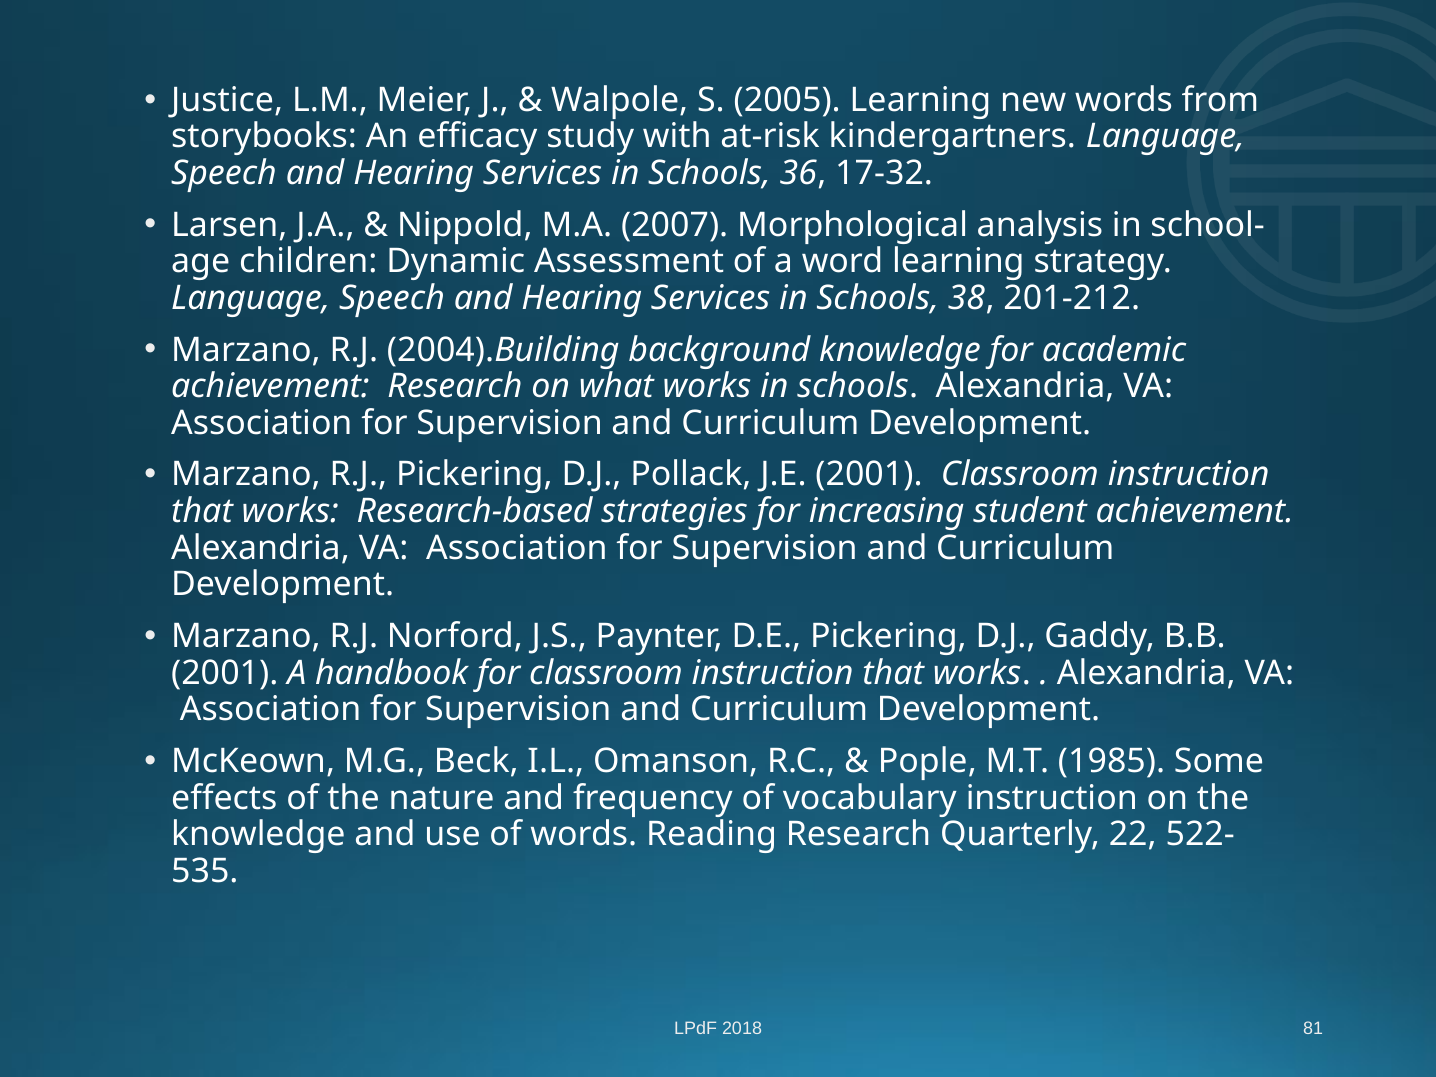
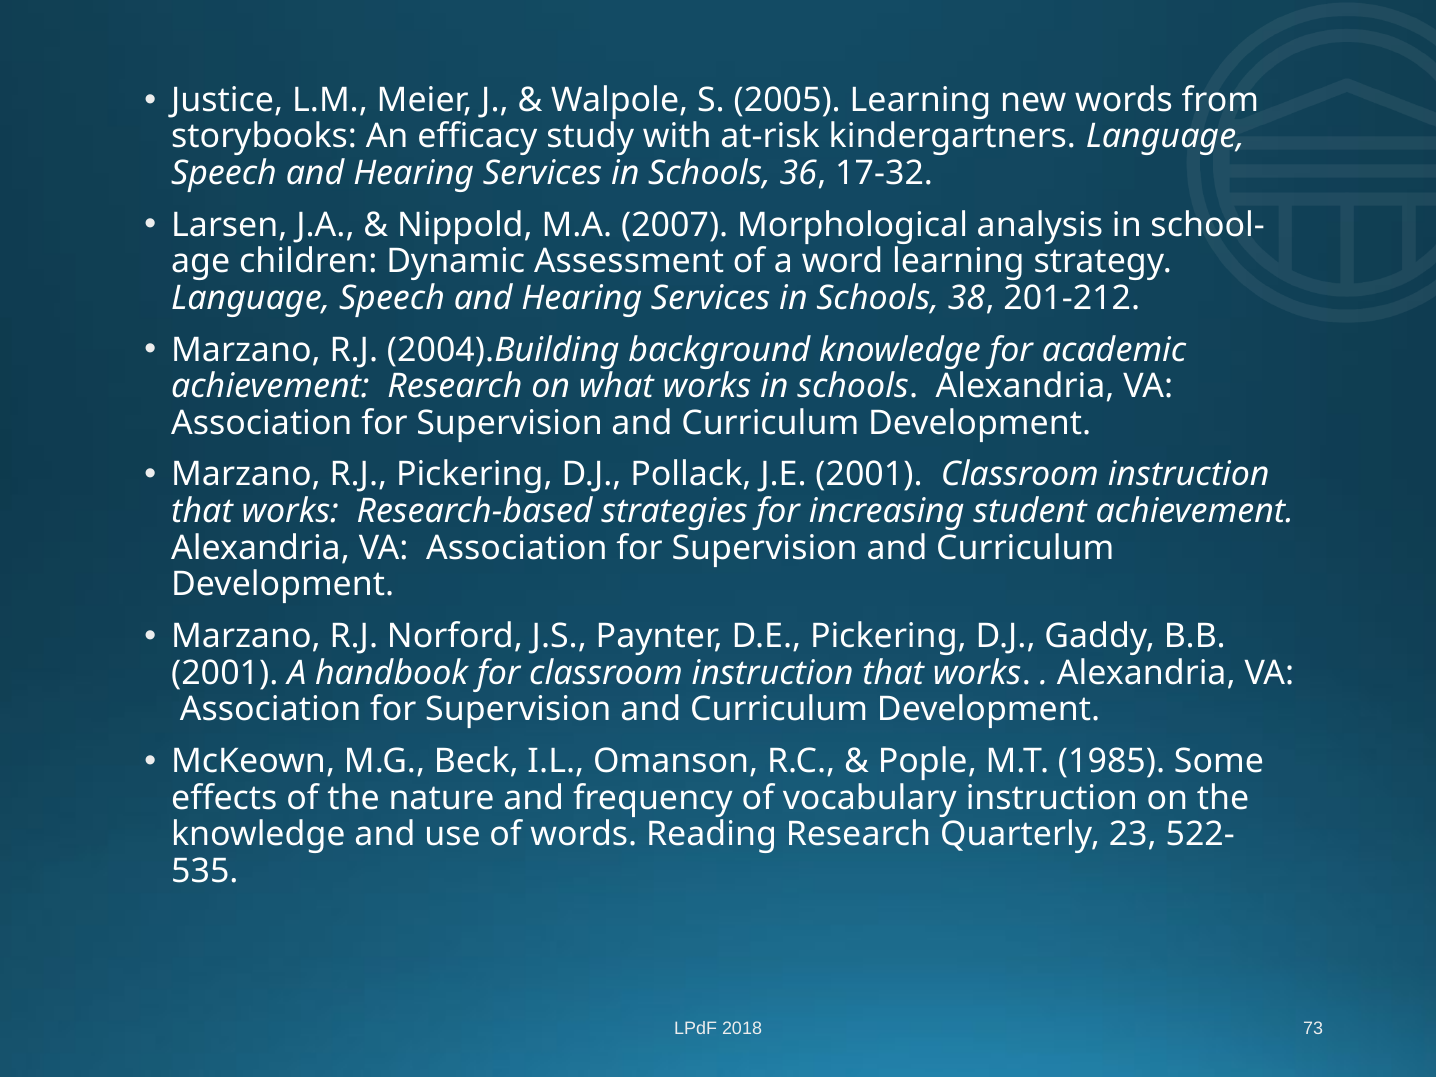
22: 22 -> 23
81: 81 -> 73
